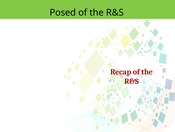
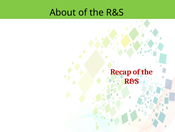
Posed: Posed -> About
